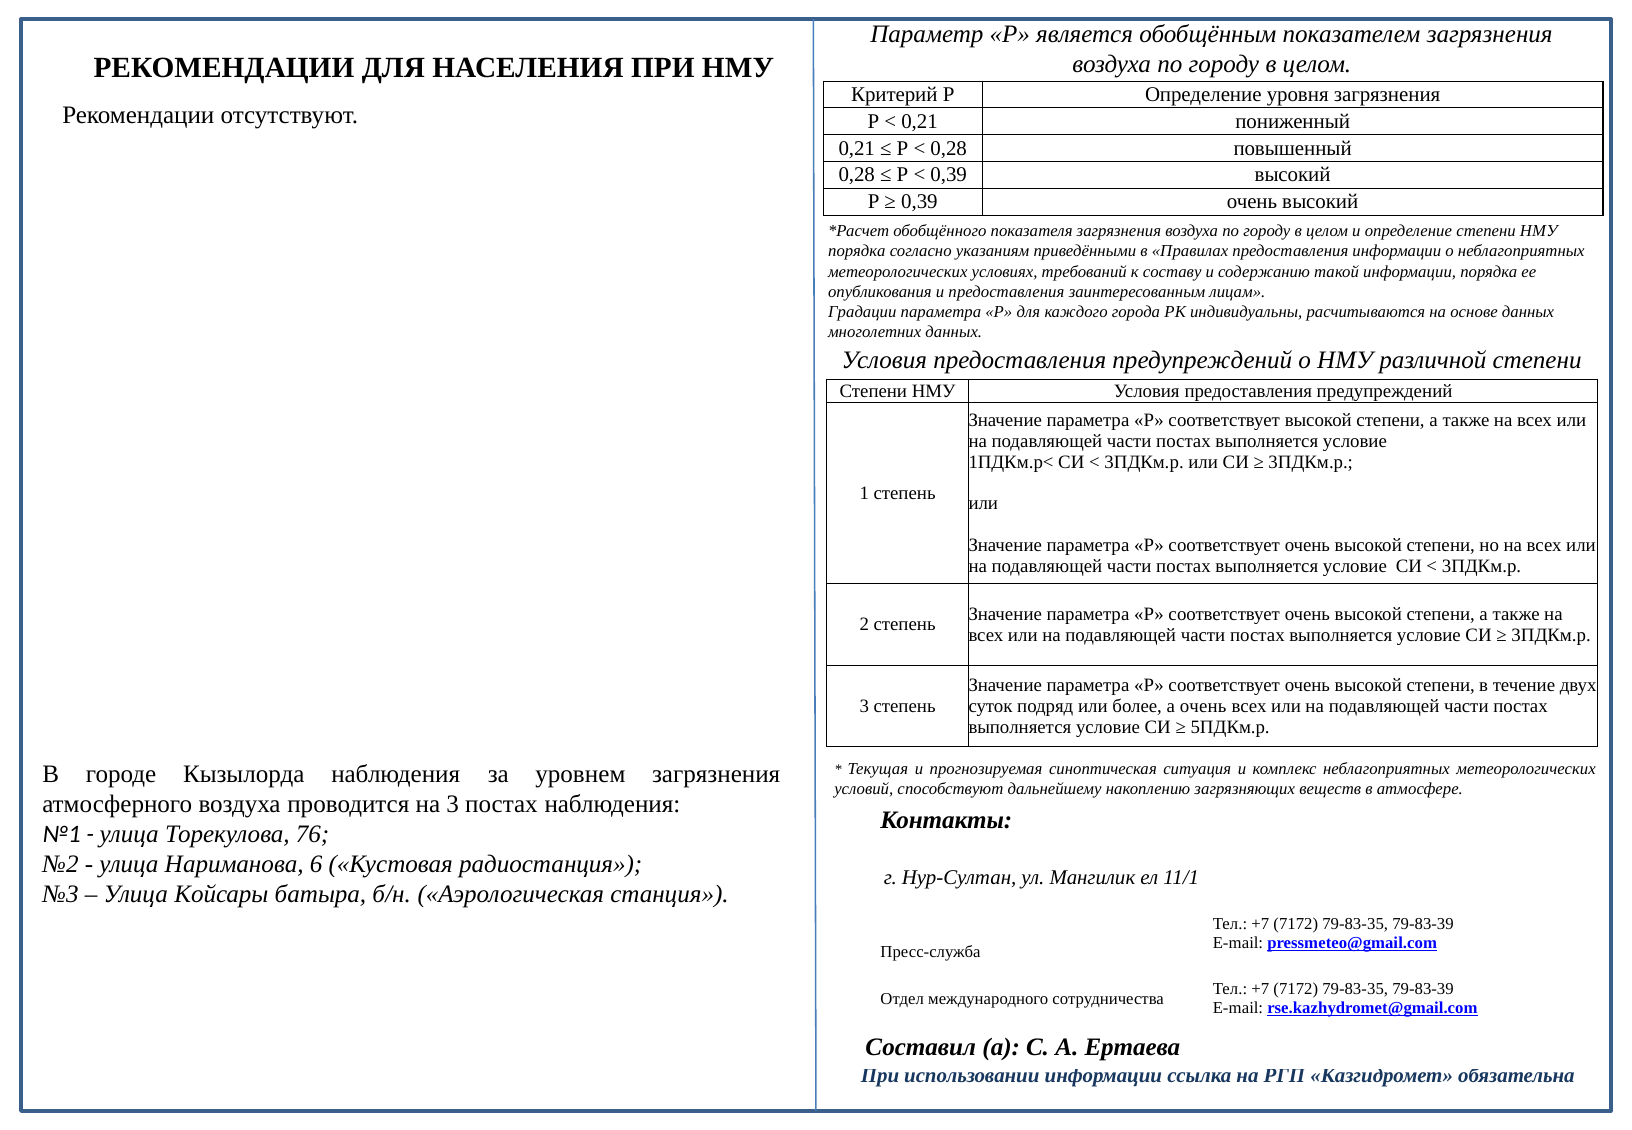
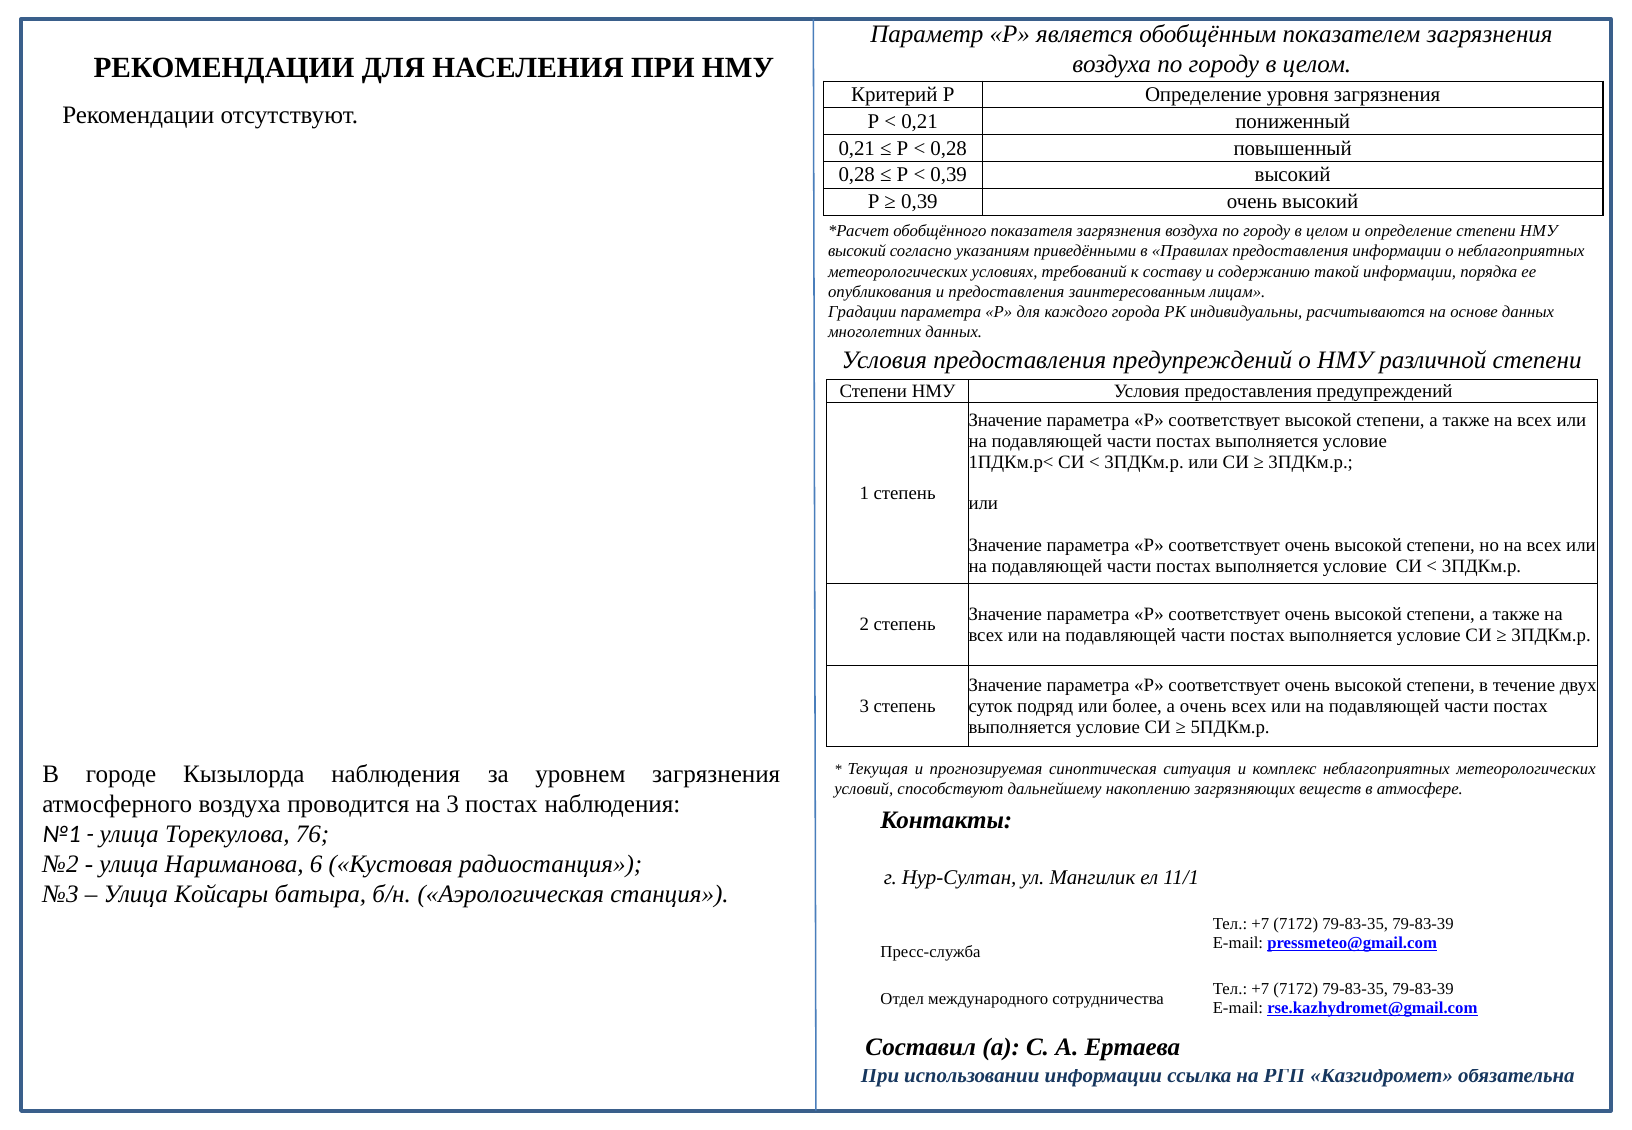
порядка at (857, 251): порядка -> высокий
